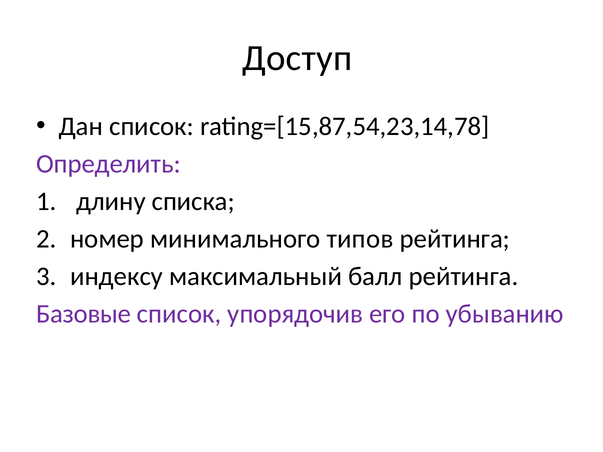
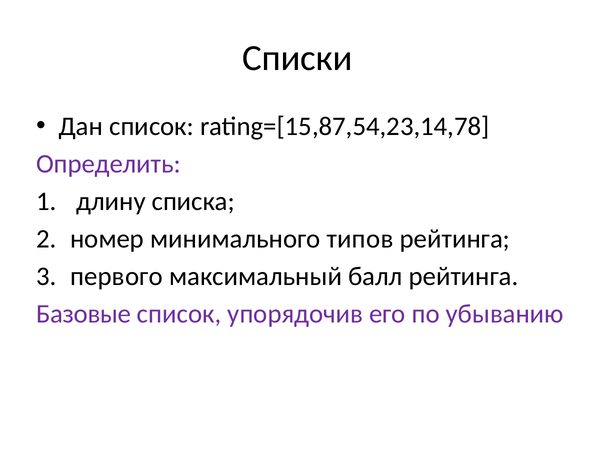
Доступ: Доступ -> Списки
индексу: индексу -> первого
